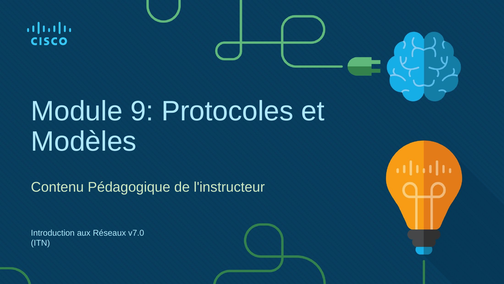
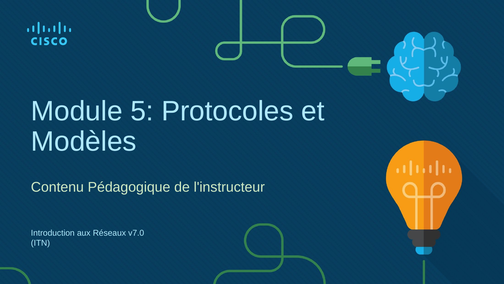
9: 9 -> 5
